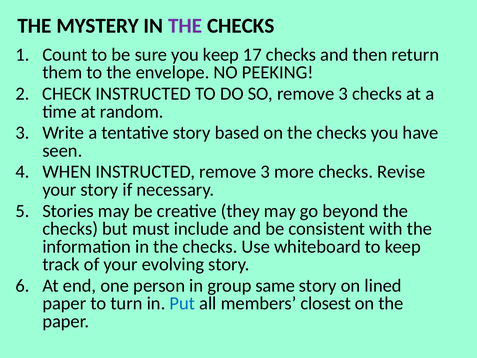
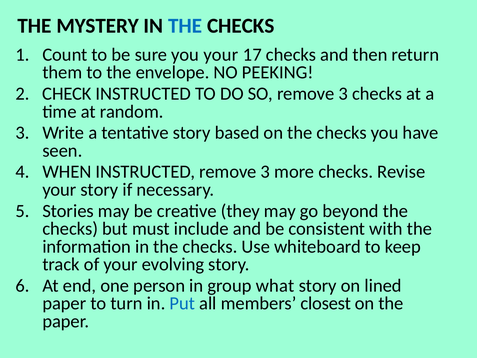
THE at (185, 26) colour: purple -> blue
you keep: keep -> your
same: same -> what
